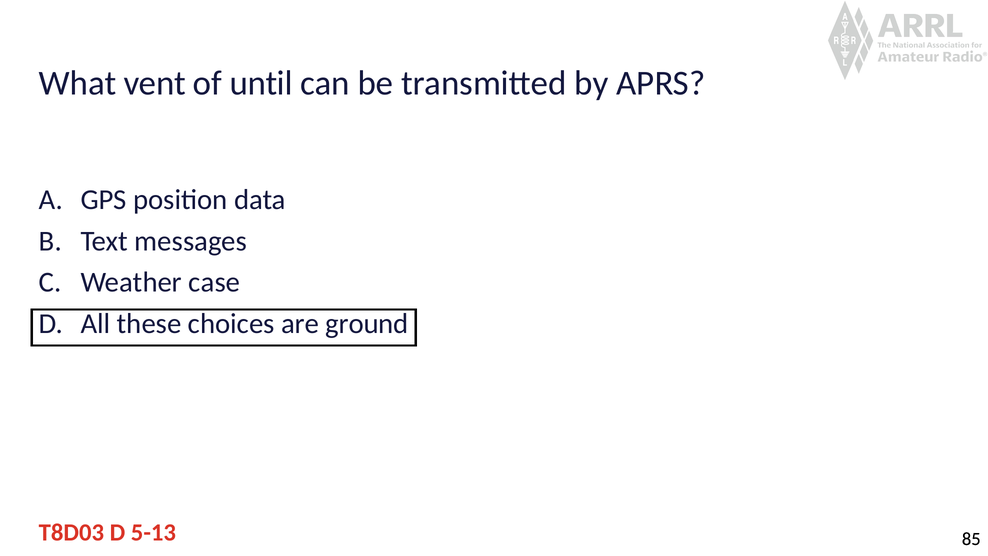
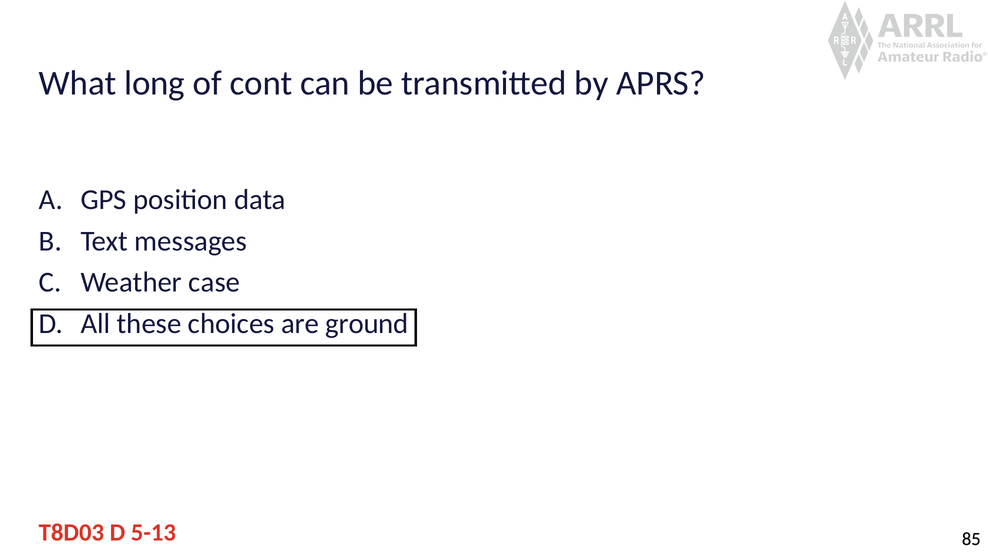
vent: vent -> long
until: until -> cont
